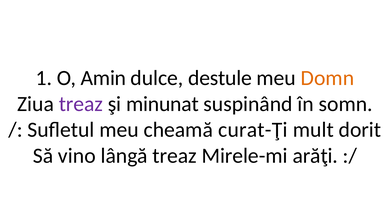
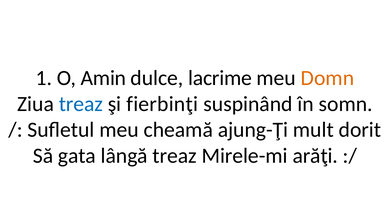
destule: destule -> lacrime
treaz at (81, 104) colour: purple -> blue
minunat: minunat -> fierbinţi
curat-Ţi: curat-Ţi -> ajung-Ţi
vino: vino -> gata
